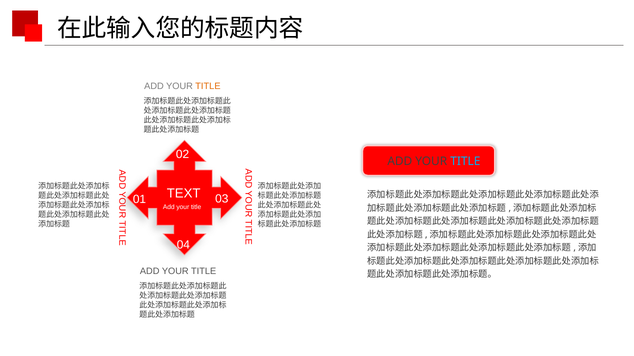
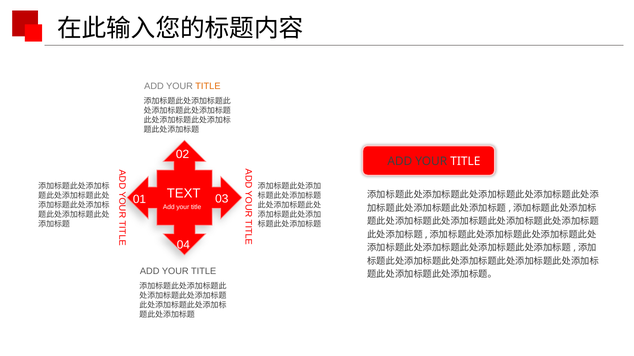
TITLE at (465, 162) colour: light blue -> white
